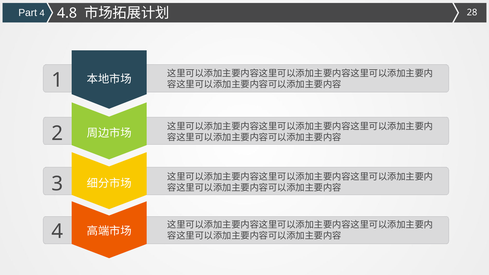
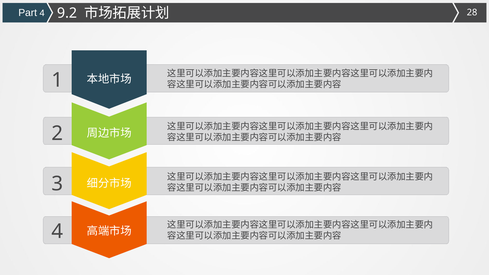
4.8: 4.8 -> 9.2
